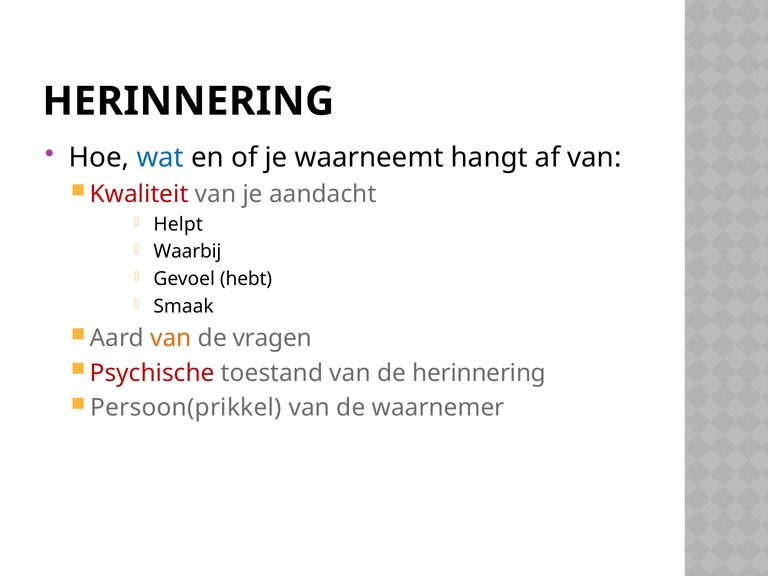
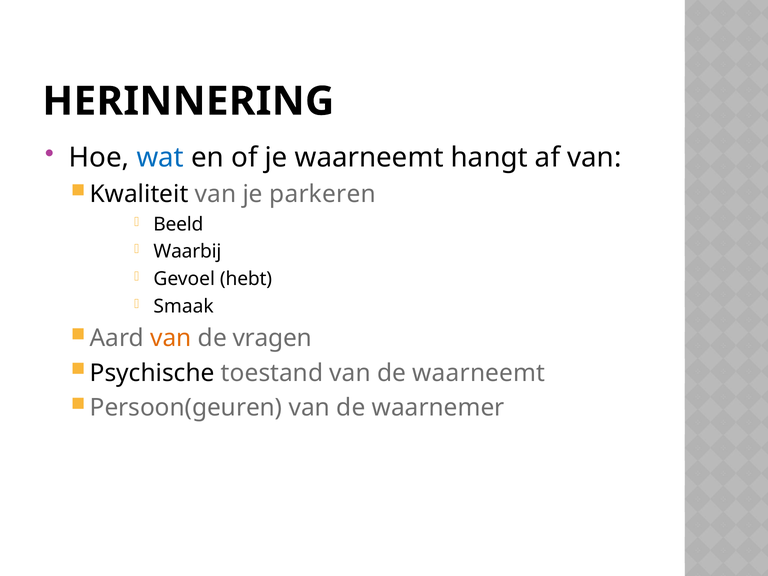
Kwaliteit colour: red -> black
aandacht: aandacht -> parkeren
Helpt: Helpt -> Beeld
Psychische colour: red -> black
de herinnering: herinnering -> waarneemt
Persoon(prikkel: Persoon(prikkel -> Persoon(geuren
